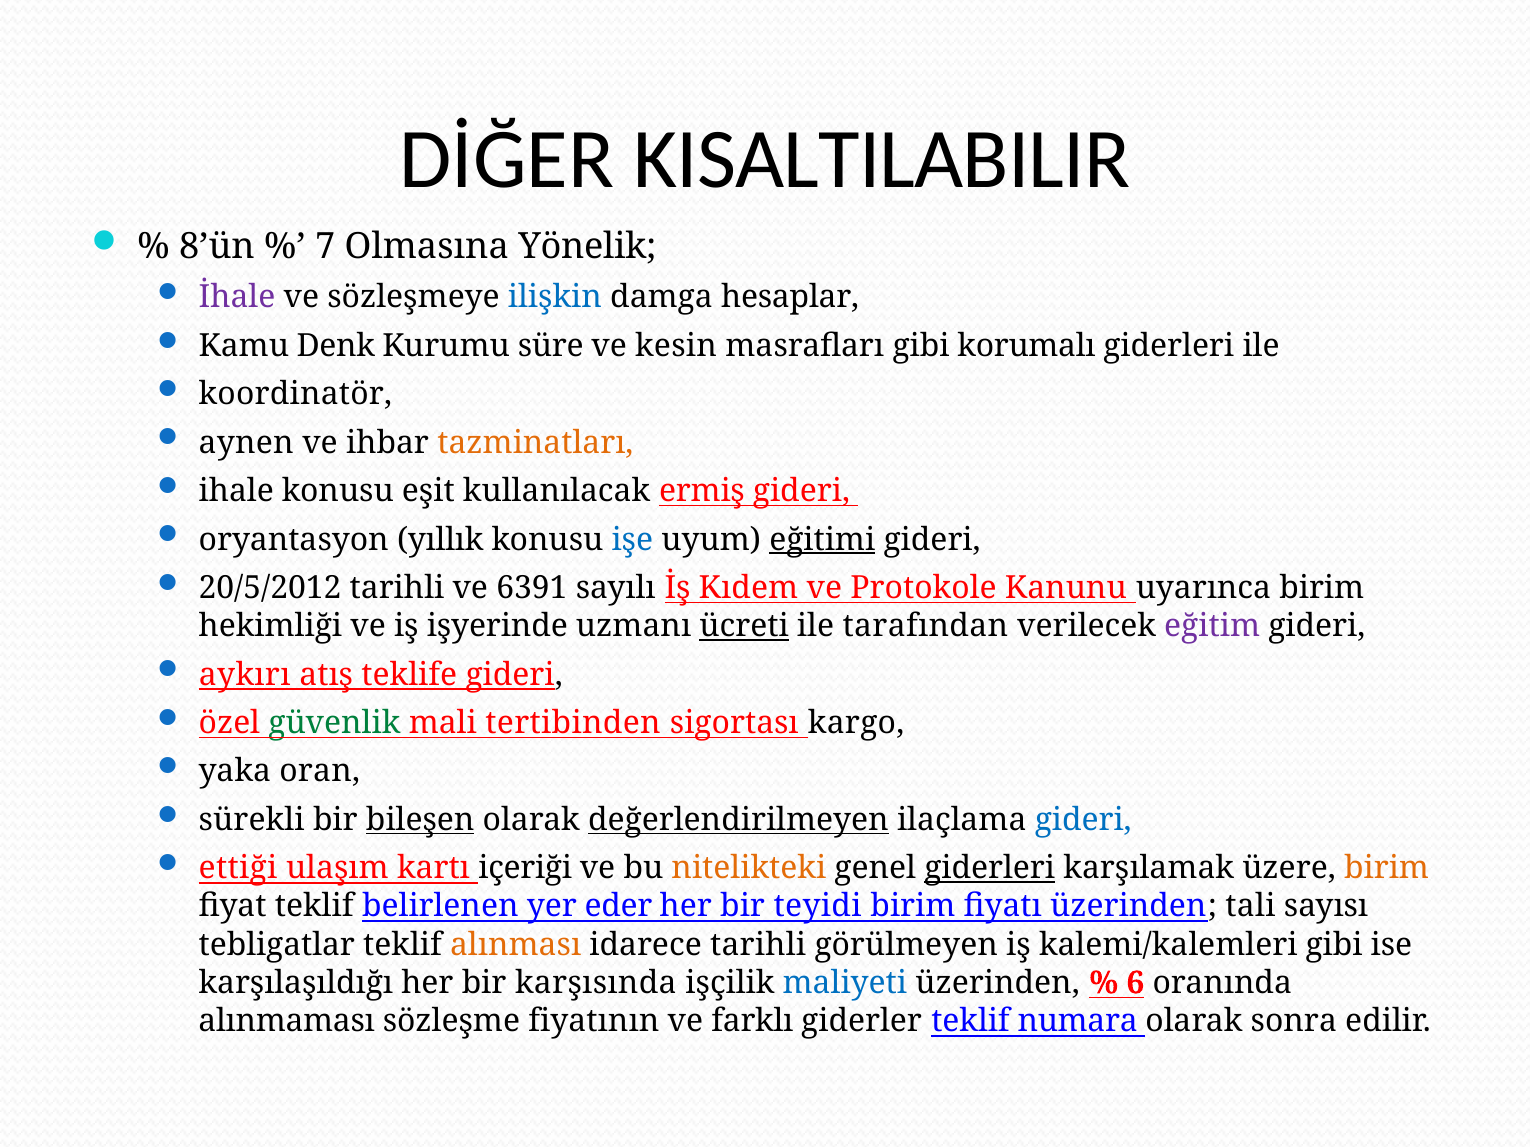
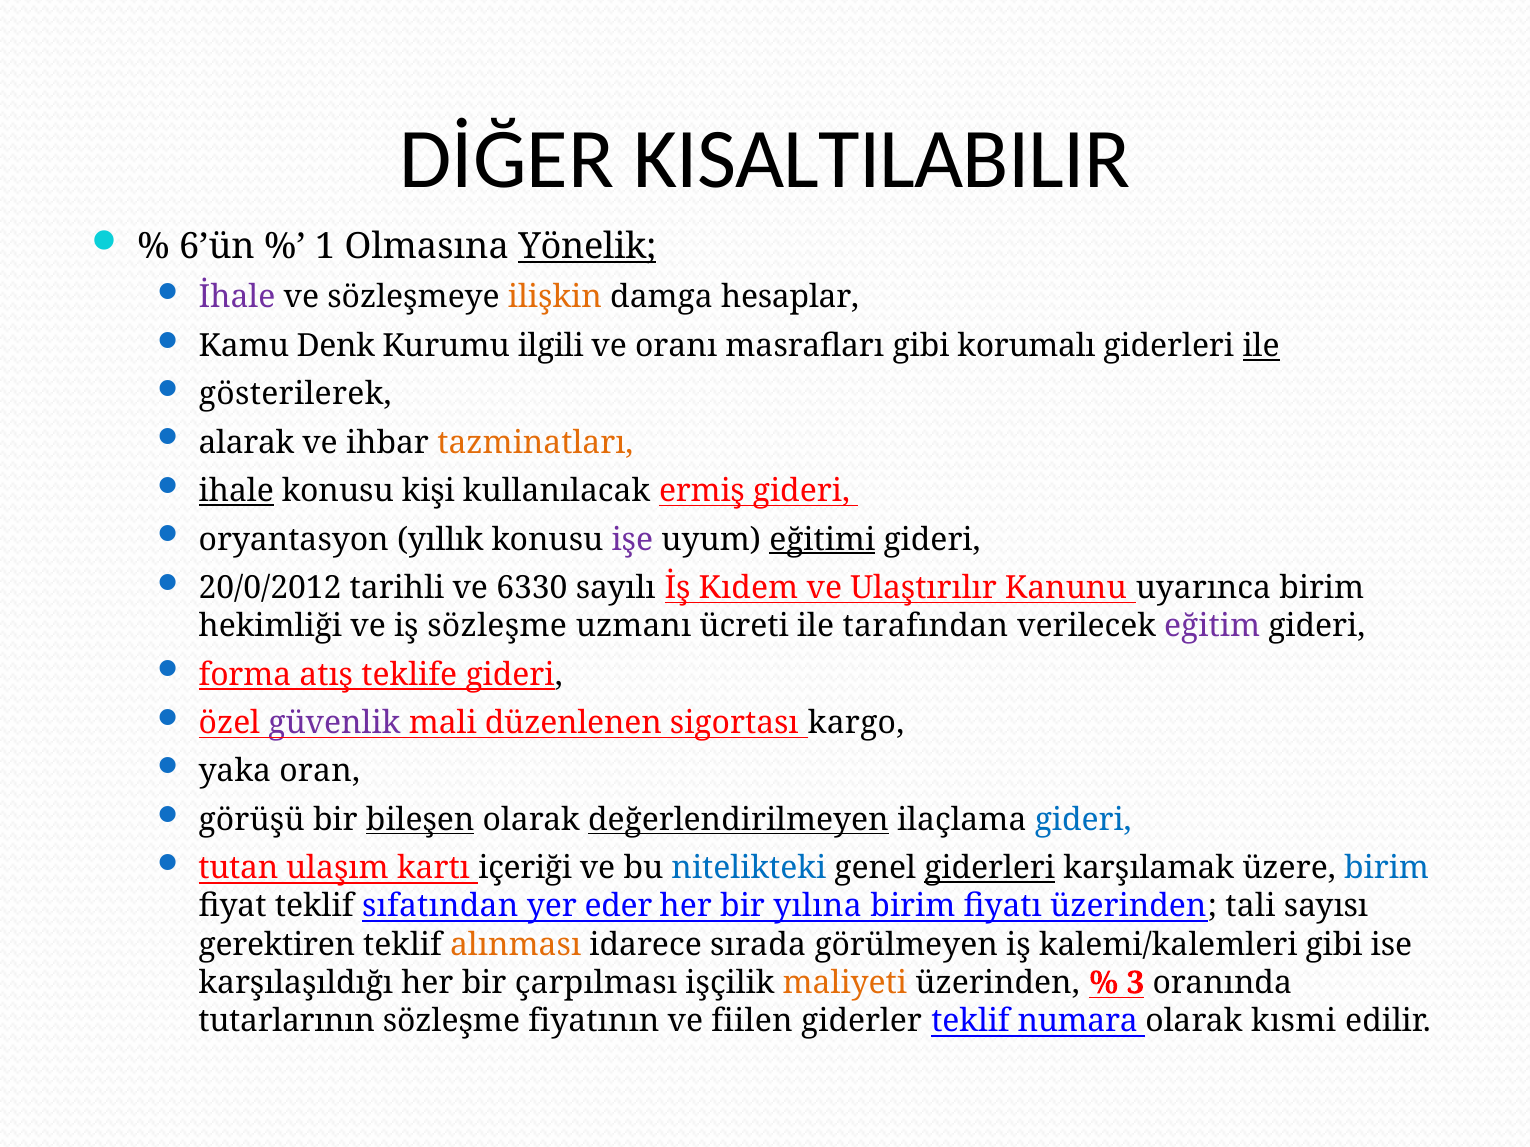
8’ün: 8’ün -> 6’ün
7: 7 -> 1
Yönelik underline: none -> present
ilişkin colour: blue -> orange
süre: süre -> ilgili
kesin: kesin -> oranı
ile at (1261, 346) underline: none -> present
koordinatör: koordinatör -> gösterilerek
aynen: aynen -> alarak
ihale underline: none -> present
eşit: eşit -> kişi
işe colour: blue -> purple
20/5/2012: 20/5/2012 -> 20/0/2012
6391: 6391 -> 6330
Protokole: Protokole -> Ulaştırılır
iş işyerinde: işyerinde -> sözleşme
ücreti underline: present -> none
aykırı: aykırı -> forma
güvenlik colour: green -> purple
tertibinden: tertibinden -> düzenlenen
sürekli: sürekli -> görüşü
ettiği: ettiği -> tutan
nitelikteki colour: orange -> blue
birim at (1387, 869) colour: orange -> blue
belirlenen: belirlenen -> sıfatından
teyidi: teyidi -> yılına
tebligatlar: tebligatlar -> gerektiren
idarece tarihli: tarihli -> sırada
karşısında: karşısında -> çarpılması
maliyeti colour: blue -> orange
6: 6 -> 3
alınmaması: alınmaması -> tutarlarının
farklı: farklı -> fiilen
sonra: sonra -> kısmi
